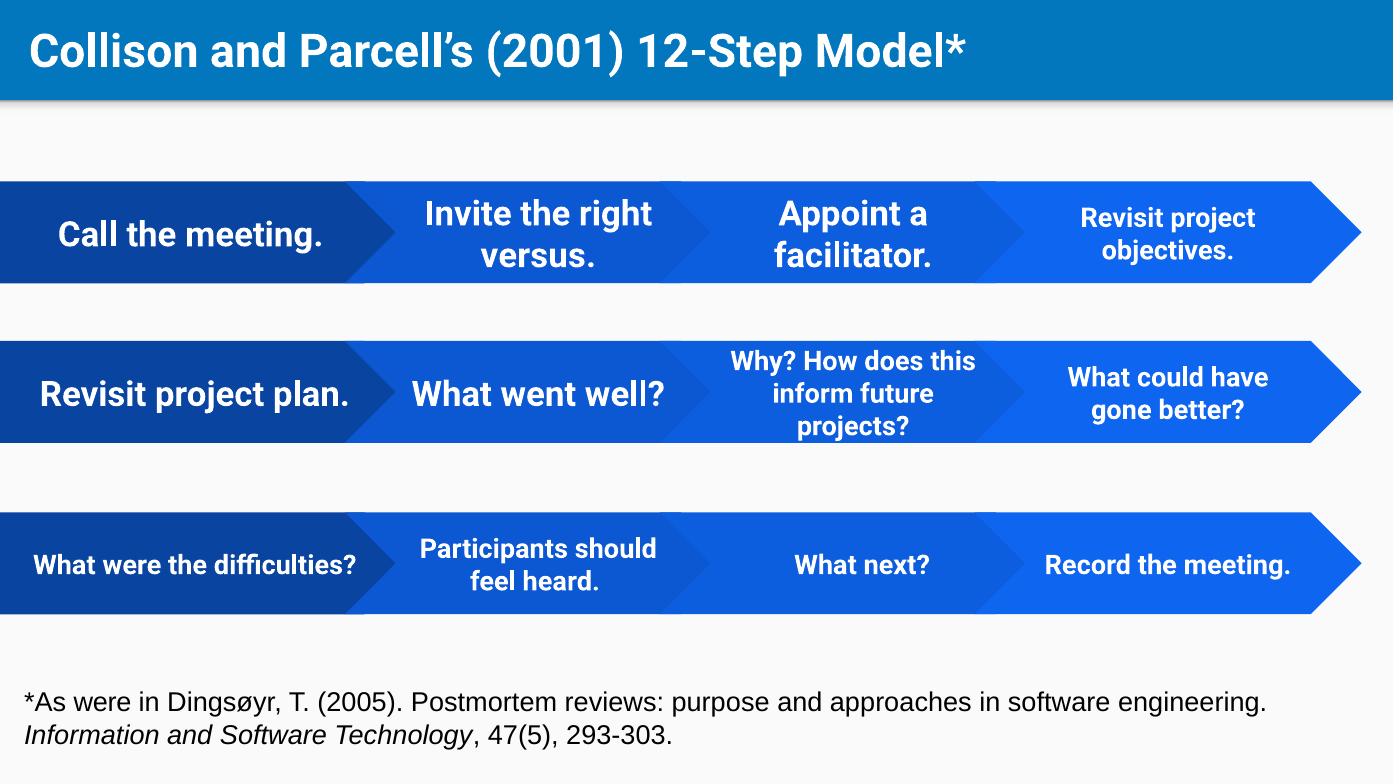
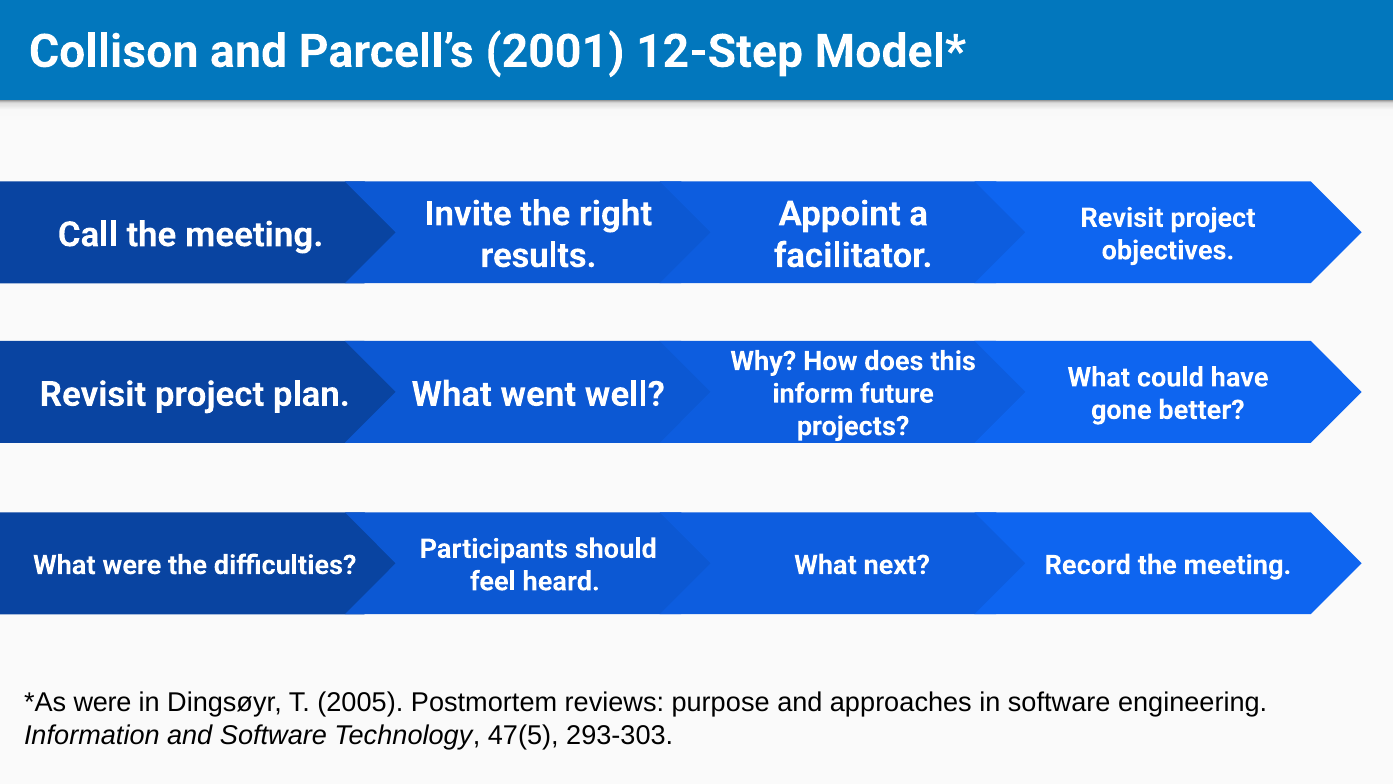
versus: versus -> results
